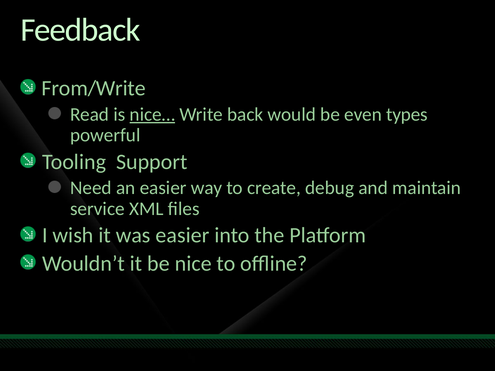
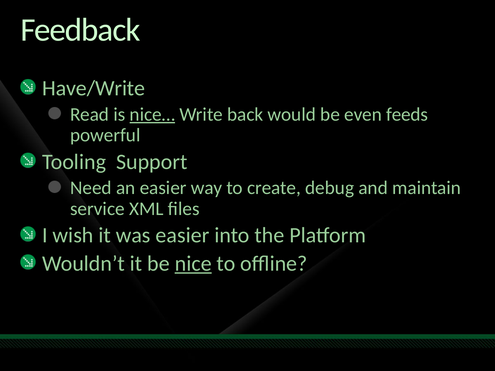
From/Write: From/Write -> Have/Write
types: types -> feeds
nice underline: none -> present
